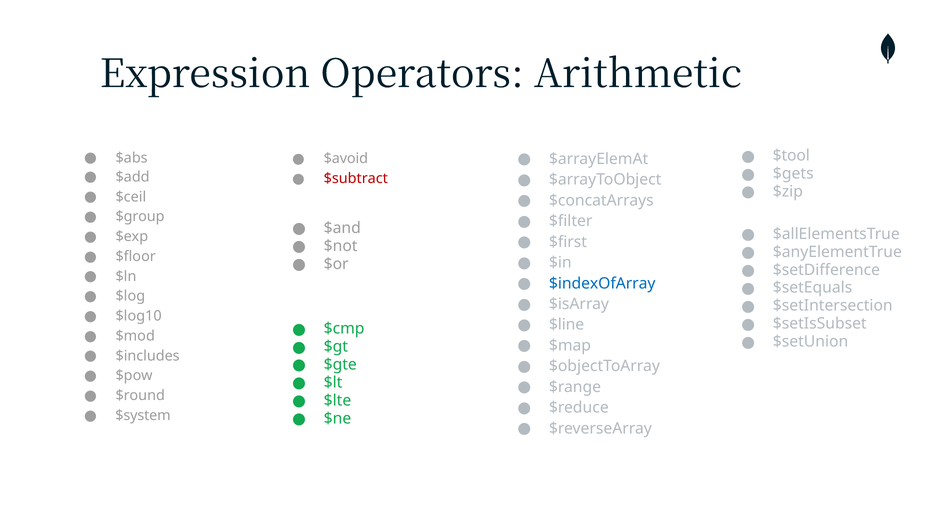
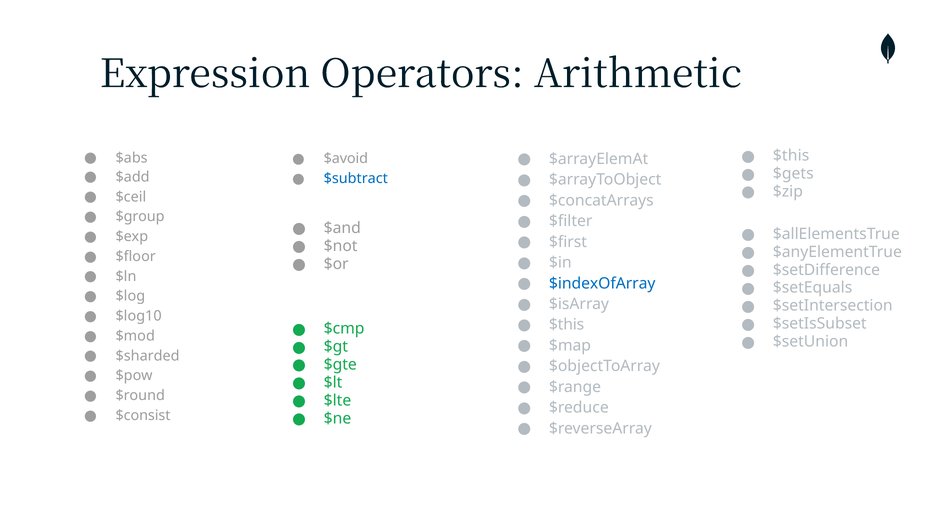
$tool at (791, 156): $tool -> $this
$subtract colour: red -> blue
$line at (567, 325): $line -> $this
$includes: $includes -> $sharded
$system: $system -> $consist
